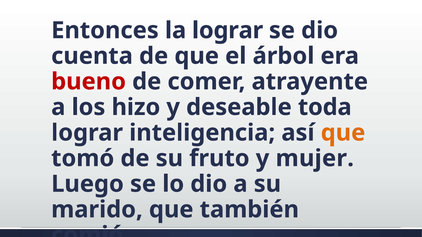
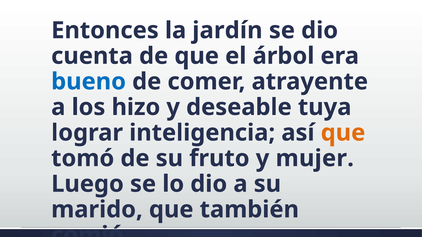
la lograr: lograr -> jardín
bueno colour: red -> blue
toda: toda -> tuya
